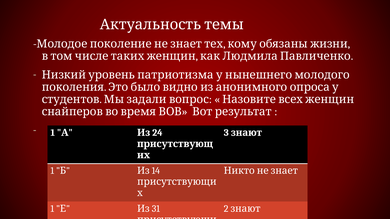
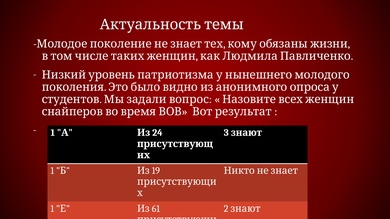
14: 14 -> 19
31: 31 -> 61
